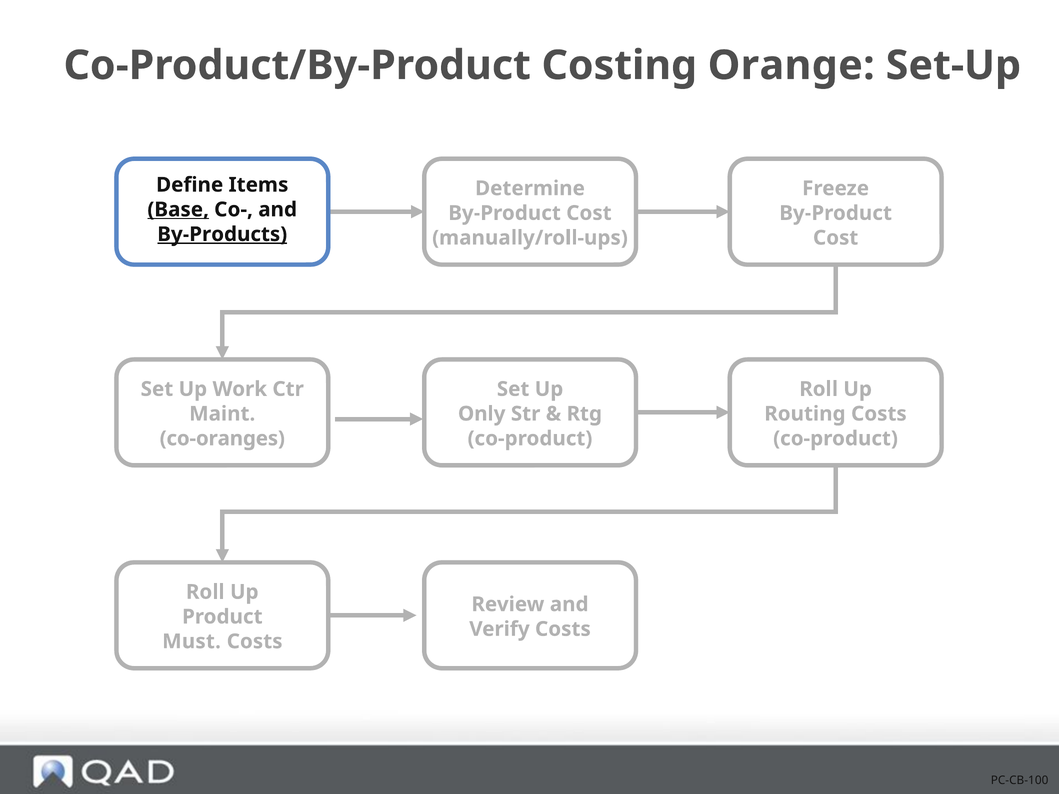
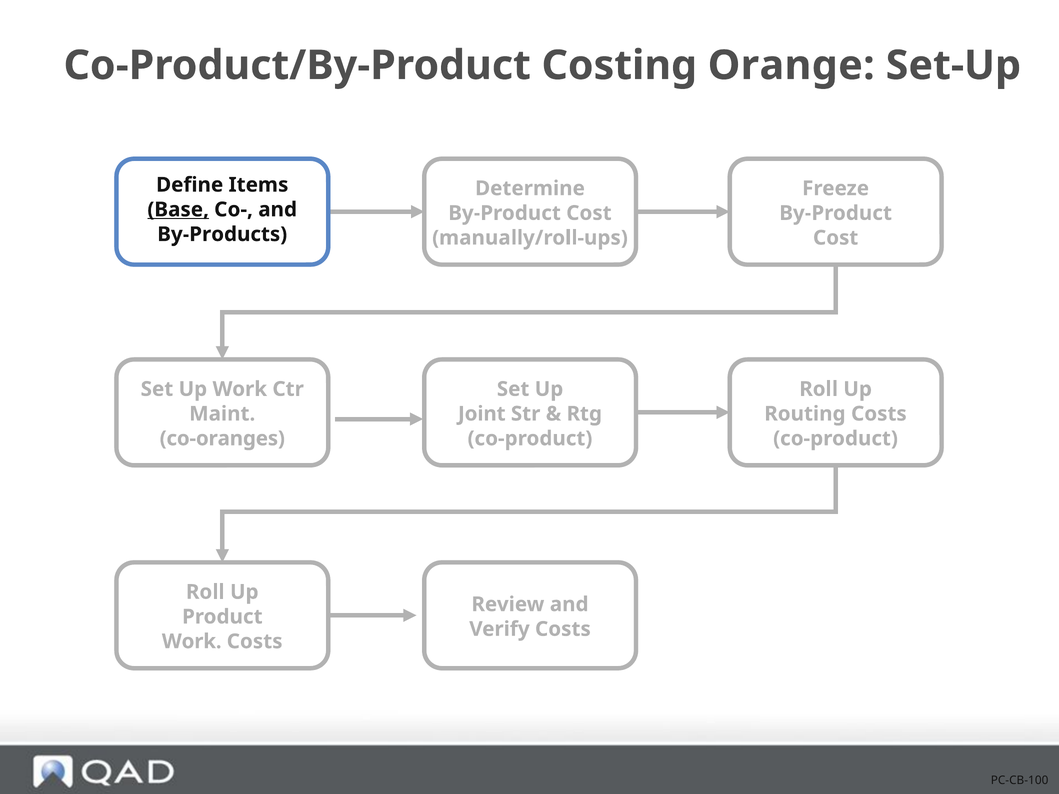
By-Products underline: present -> none
Only: Only -> Joint
Must at (192, 642): Must -> Work
